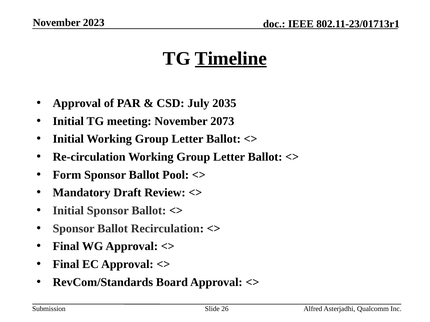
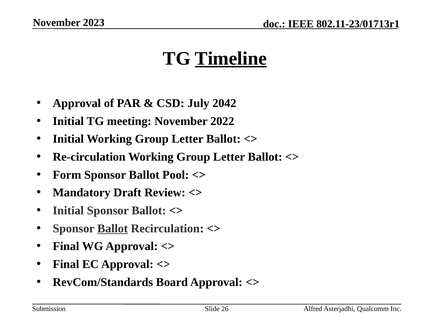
2035: 2035 -> 2042
2073: 2073 -> 2022
Ballot at (113, 229) underline: none -> present
